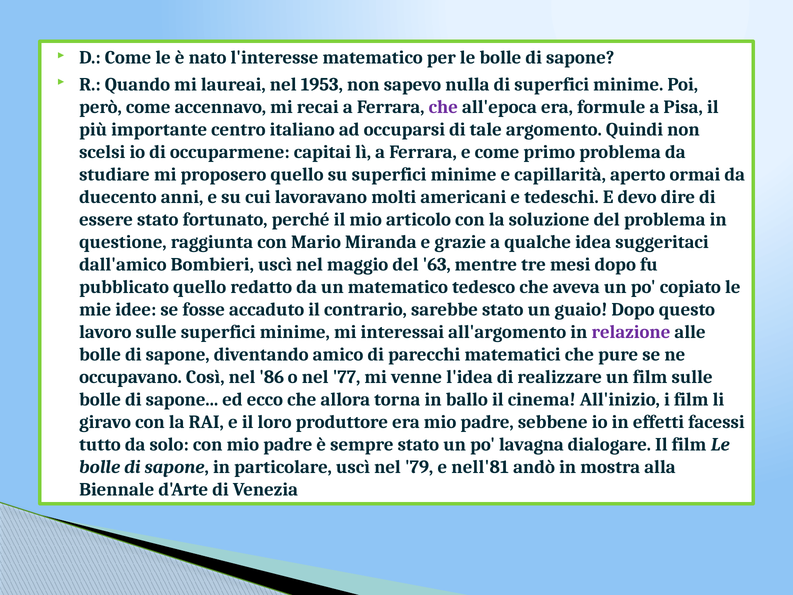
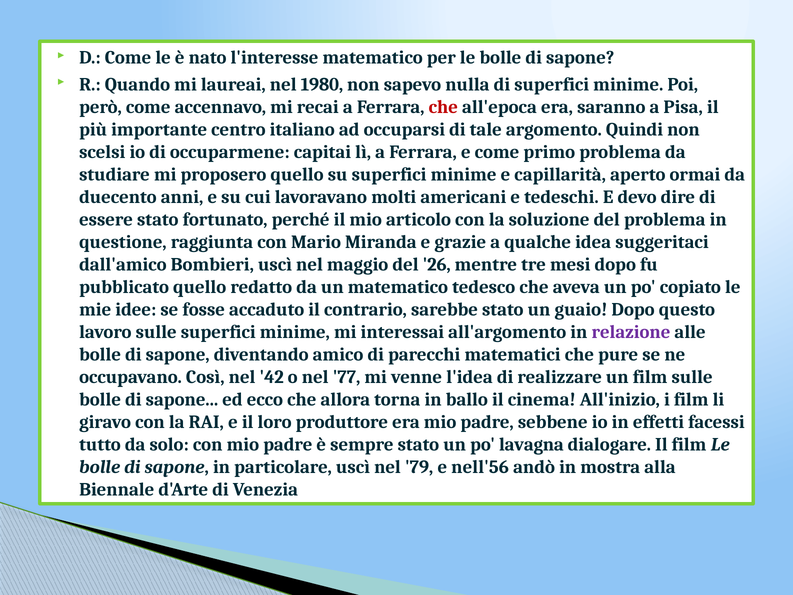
1953: 1953 -> 1980
che at (443, 107) colour: purple -> red
formule: formule -> saranno
63: 63 -> 26
86: 86 -> 42
nell'81: nell'81 -> nell'56
